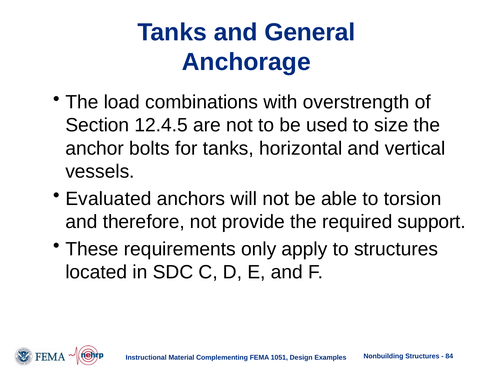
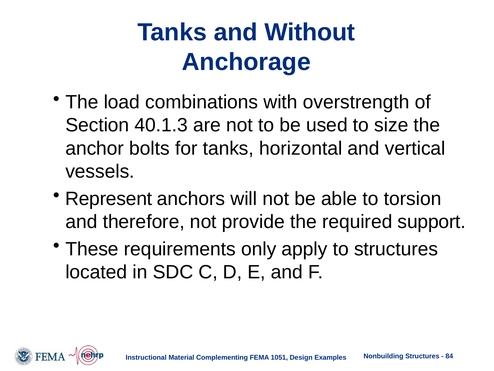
General: General -> Without
12.4.5: 12.4.5 -> 40.1.3
Evaluated: Evaluated -> Represent
